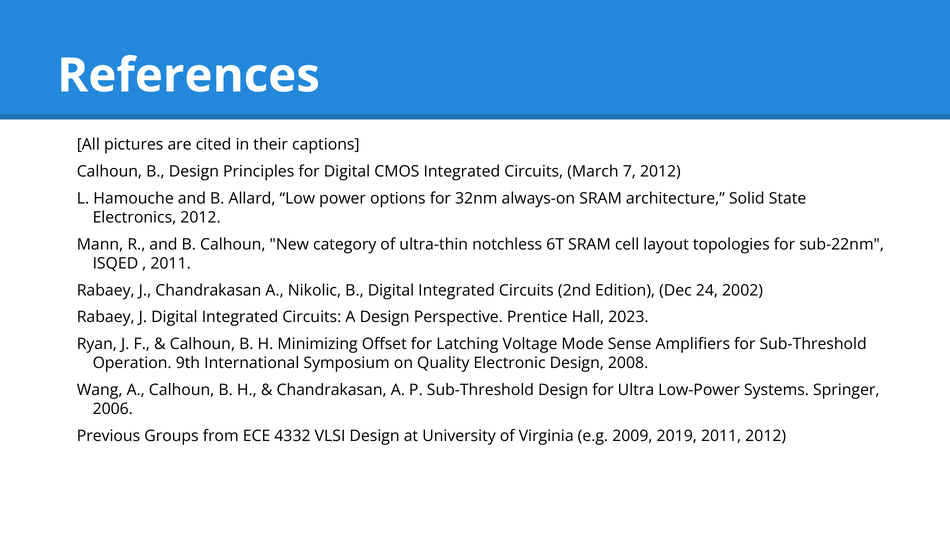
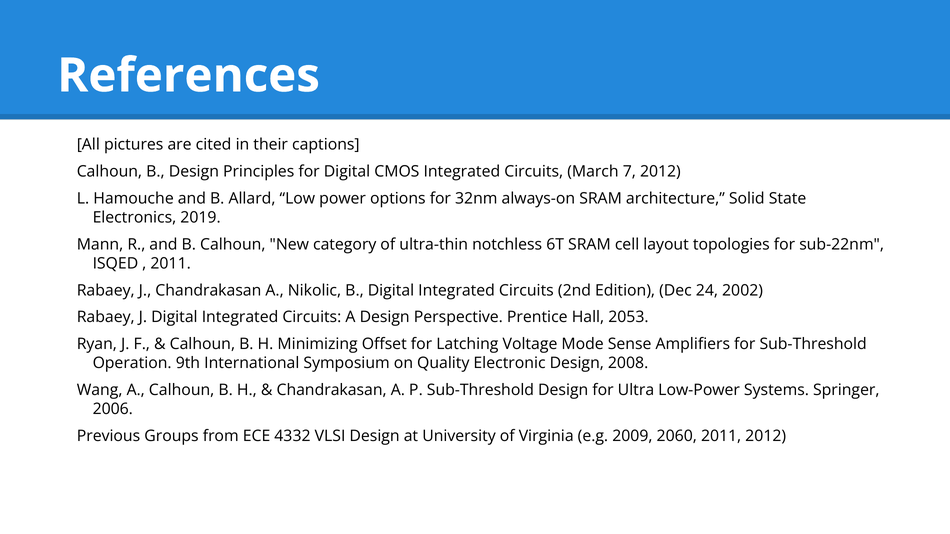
Electronics 2012: 2012 -> 2019
2023: 2023 -> 2053
2019: 2019 -> 2060
